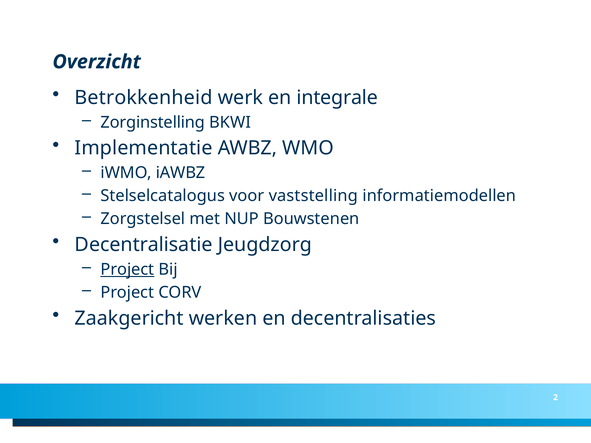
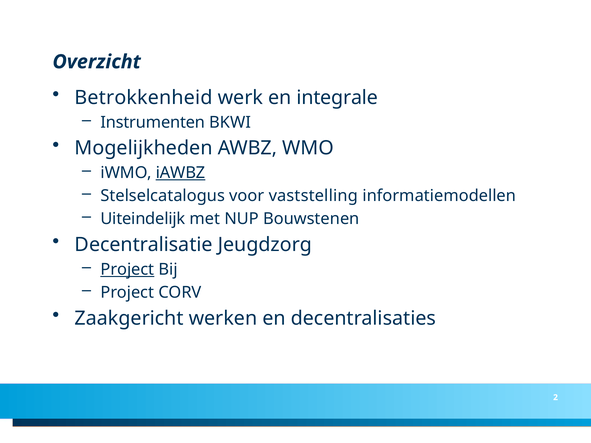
Zorginstelling: Zorginstelling -> Instrumenten
Implementatie: Implementatie -> Mogelijkheden
iAWBZ underline: none -> present
Zorgstelsel: Zorgstelsel -> Uiteindelijk
